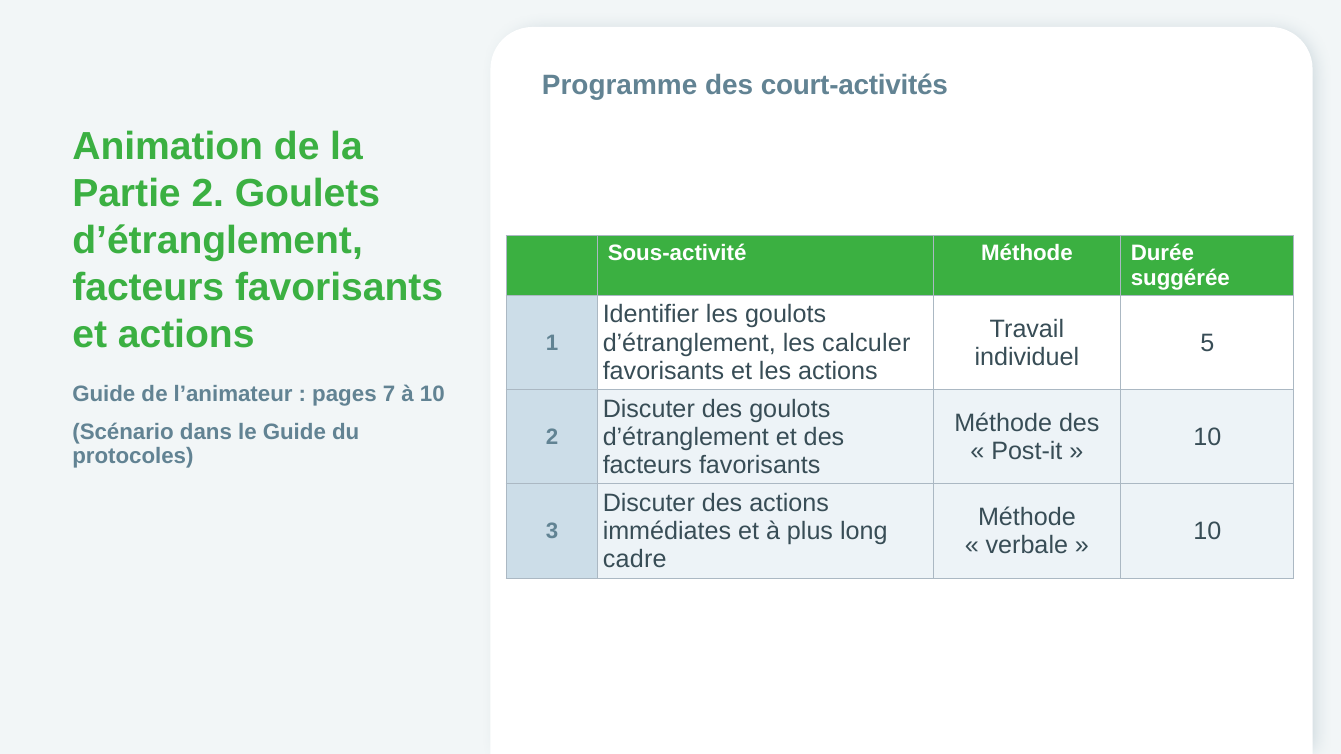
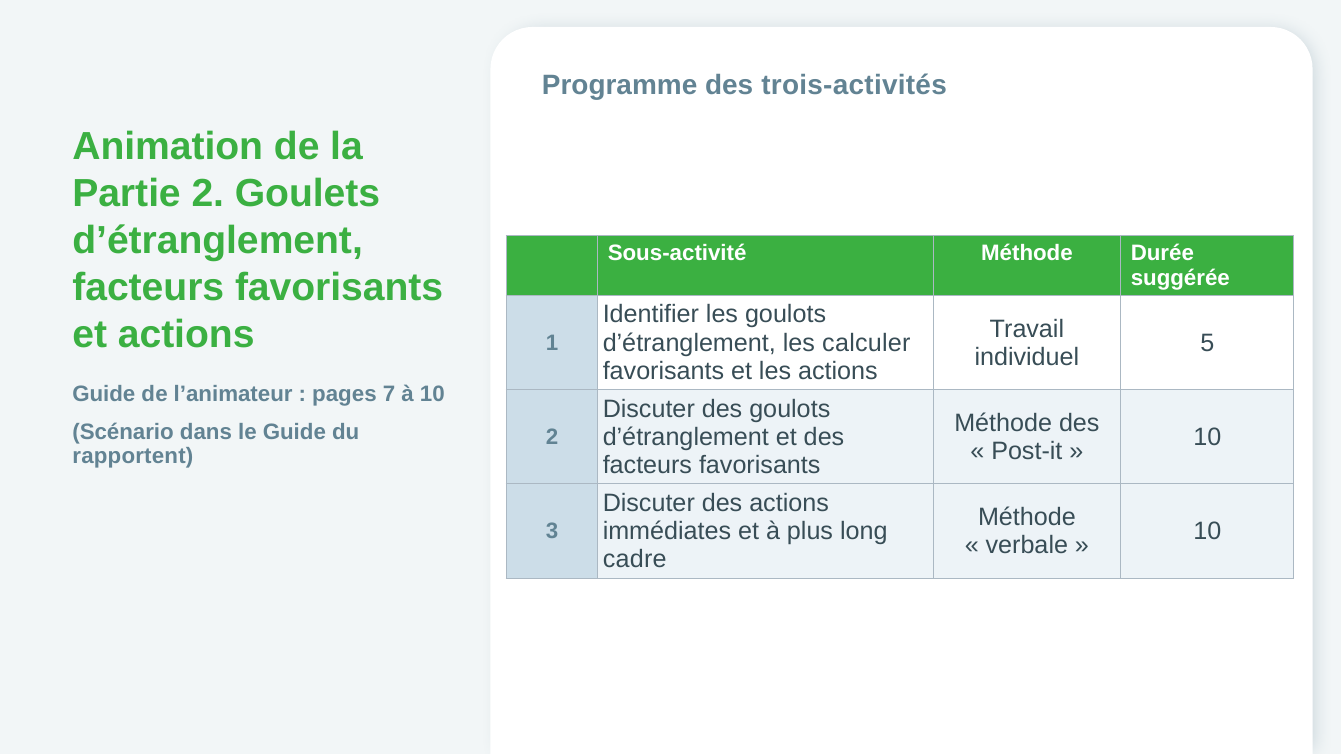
court-activités: court-activités -> trois-activités
protocoles: protocoles -> rapportent
